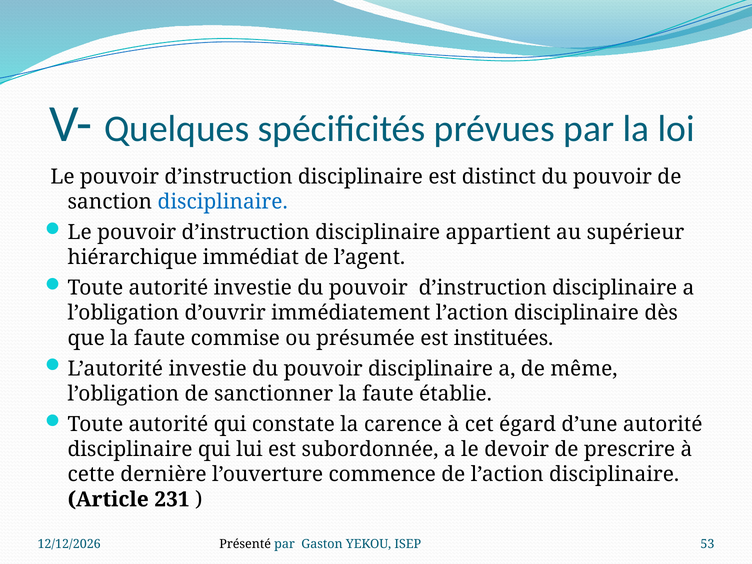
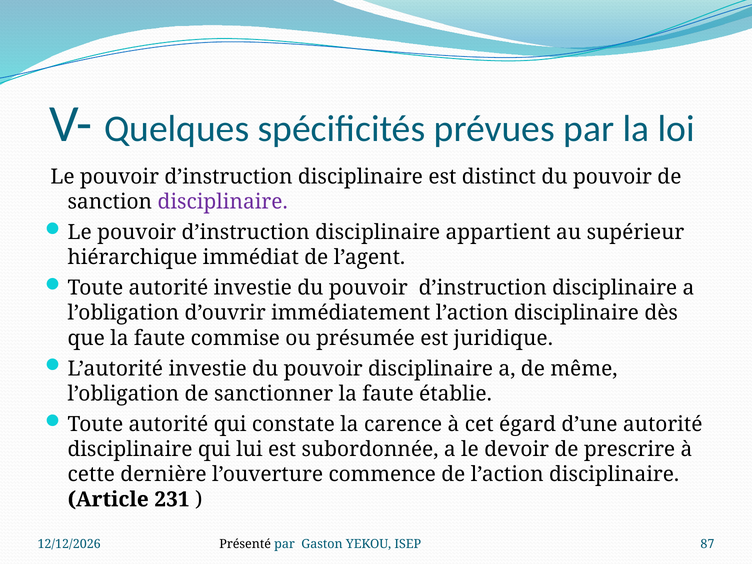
disciplinaire at (223, 202) colour: blue -> purple
instituées: instituées -> juridique
53: 53 -> 87
